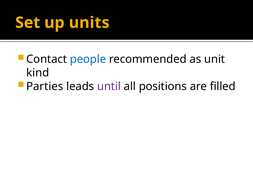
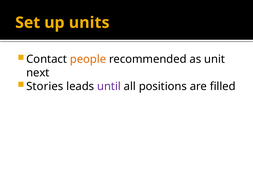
people colour: blue -> orange
kind: kind -> next
Parties: Parties -> Stories
